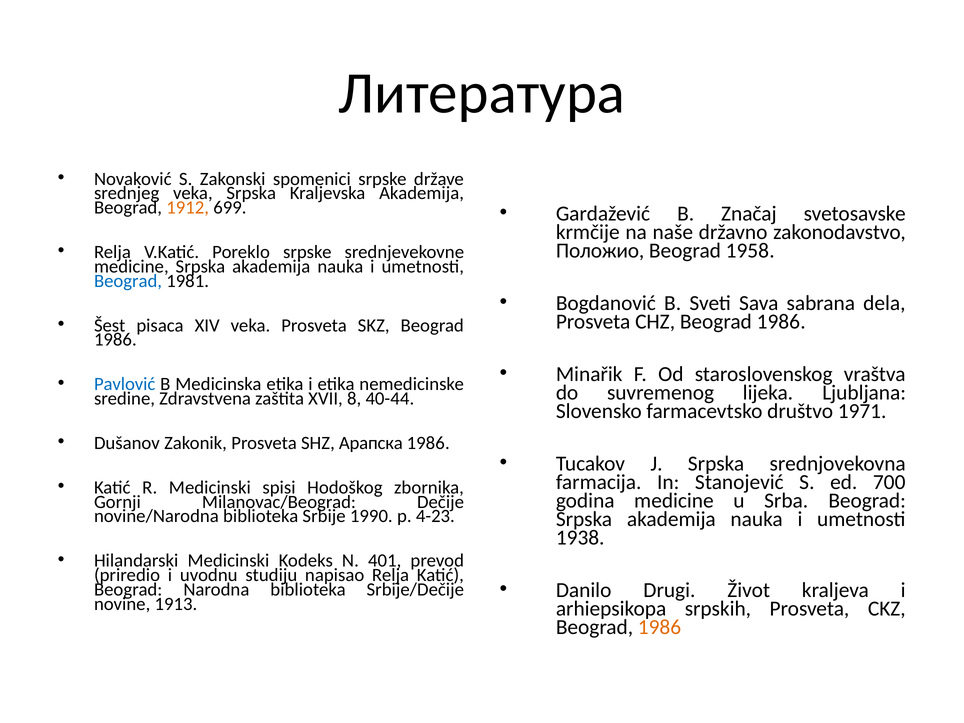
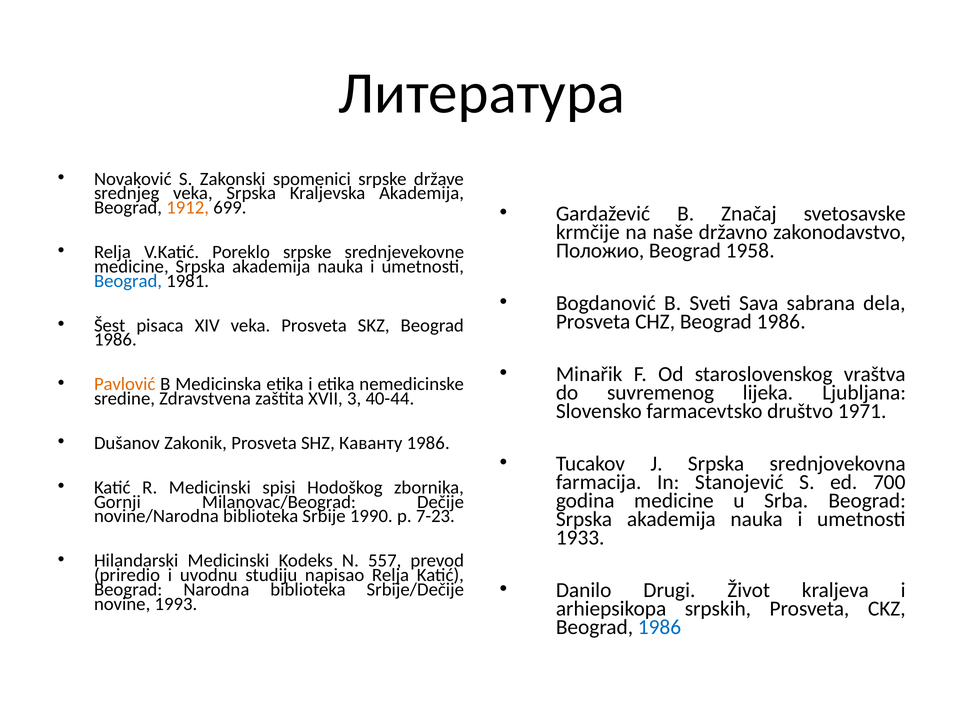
Pavlović colour: blue -> orange
8: 8 -> 3
Арапска: Арапска -> Каванту
4-23: 4-23 -> 7-23
1938: 1938 -> 1933
401: 401 -> 557
1913: 1913 -> 1993
1986 at (659, 627) colour: orange -> blue
